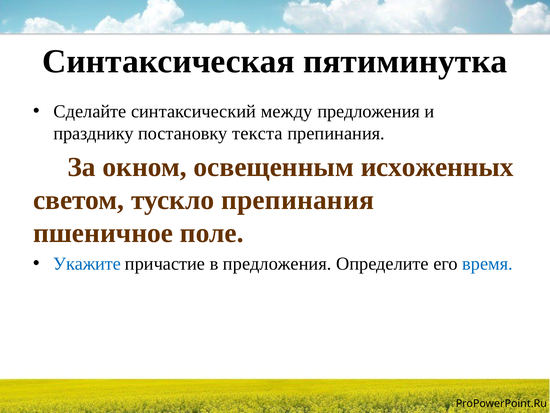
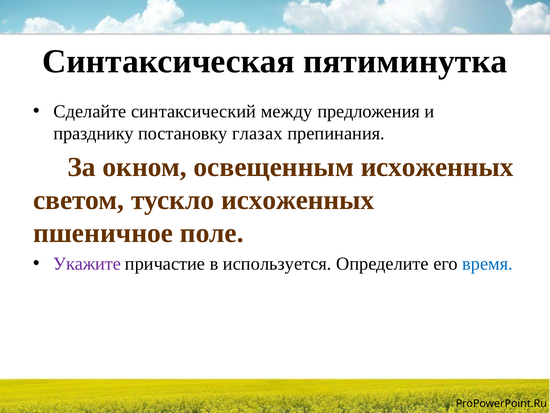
текста: текста -> глазах
тускло препинания: препинания -> исхоженных
Укажите colour: blue -> purple
в предложения: предложения -> используется
